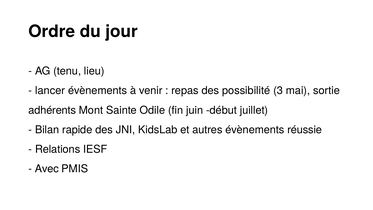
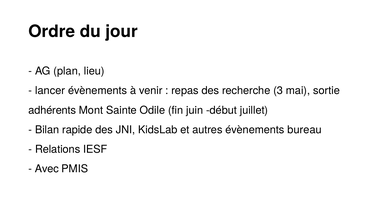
tenu: tenu -> plan
possibilité: possibilité -> recherche
réussie: réussie -> bureau
